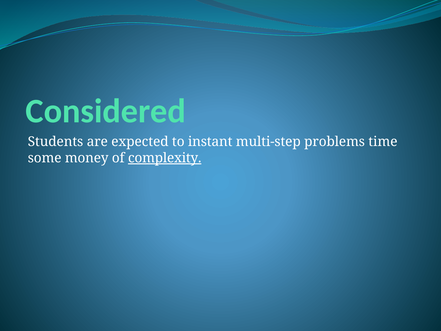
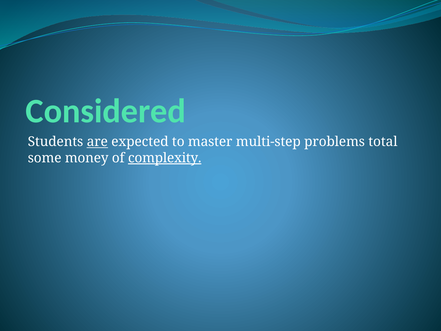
are underline: none -> present
instant: instant -> master
time: time -> total
